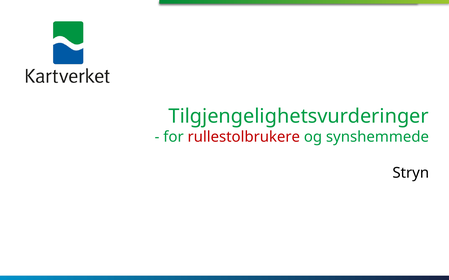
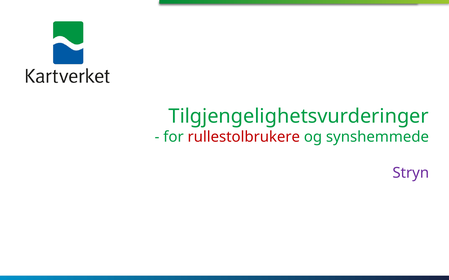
Stryn colour: black -> purple
